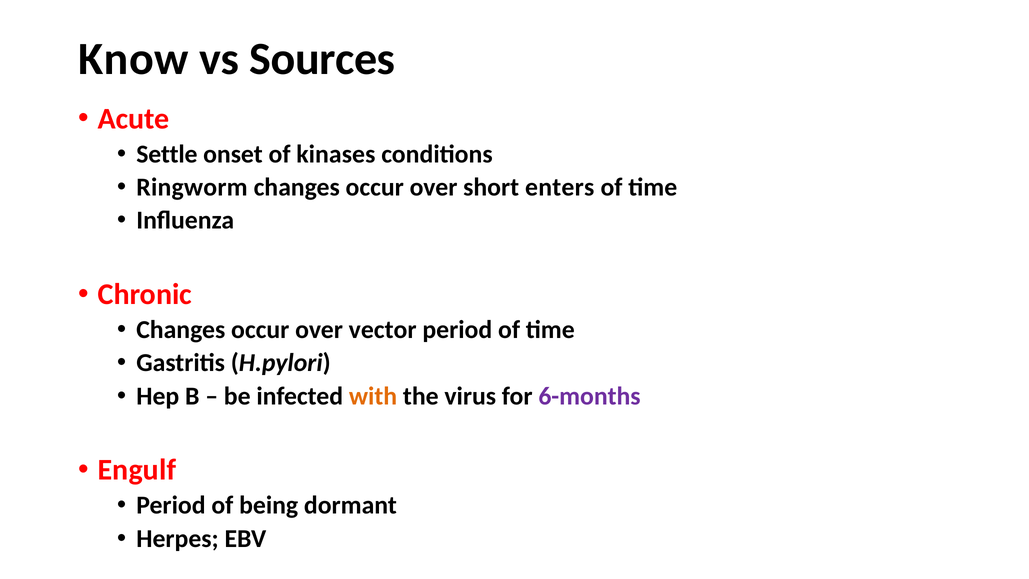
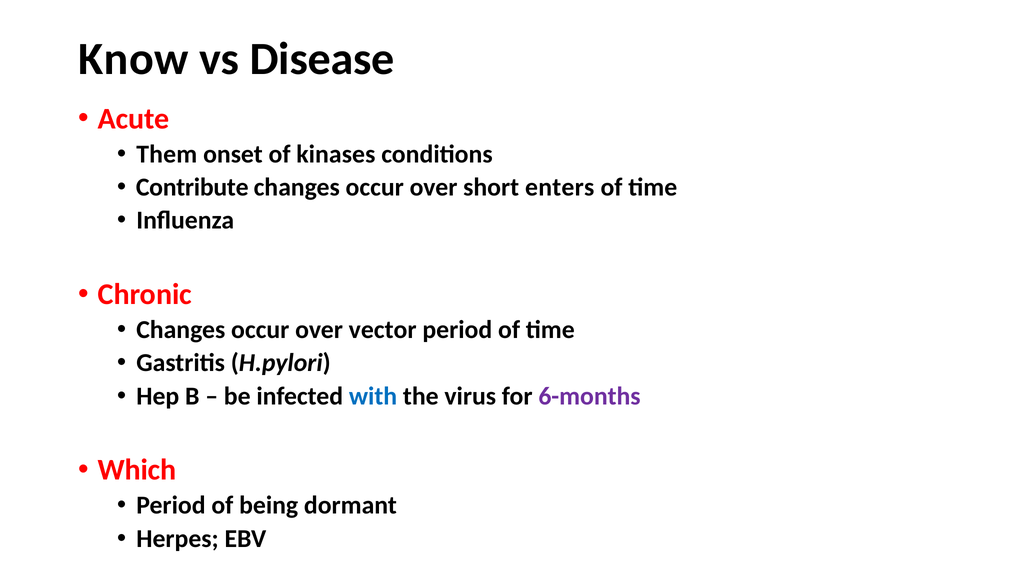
Sources: Sources -> Disease
Settle: Settle -> Them
Ringworm: Ringworm -> Contribute
with colour: orange -> blue
Engulf: Engulf -> Which
